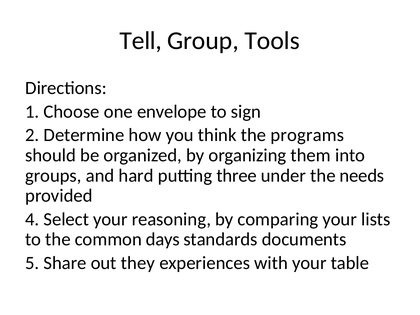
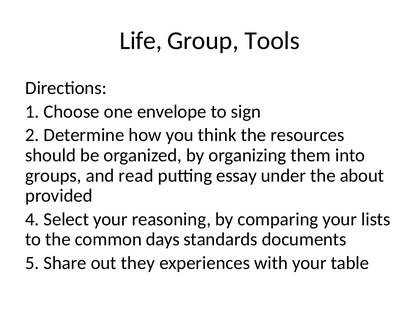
Tell: Tell -> Life
programs: programs -> resources
hard: hard -> read
three: three -> essay
needs: needs -> about
